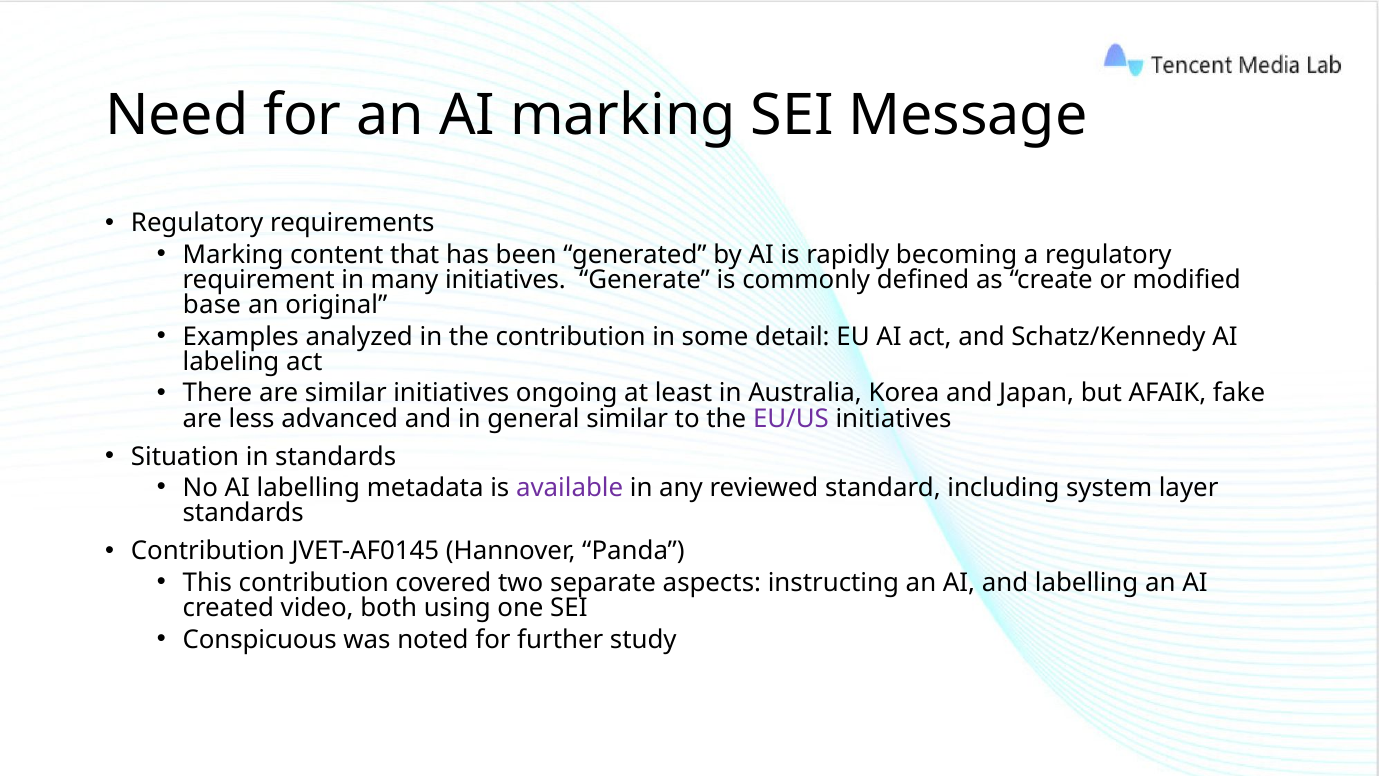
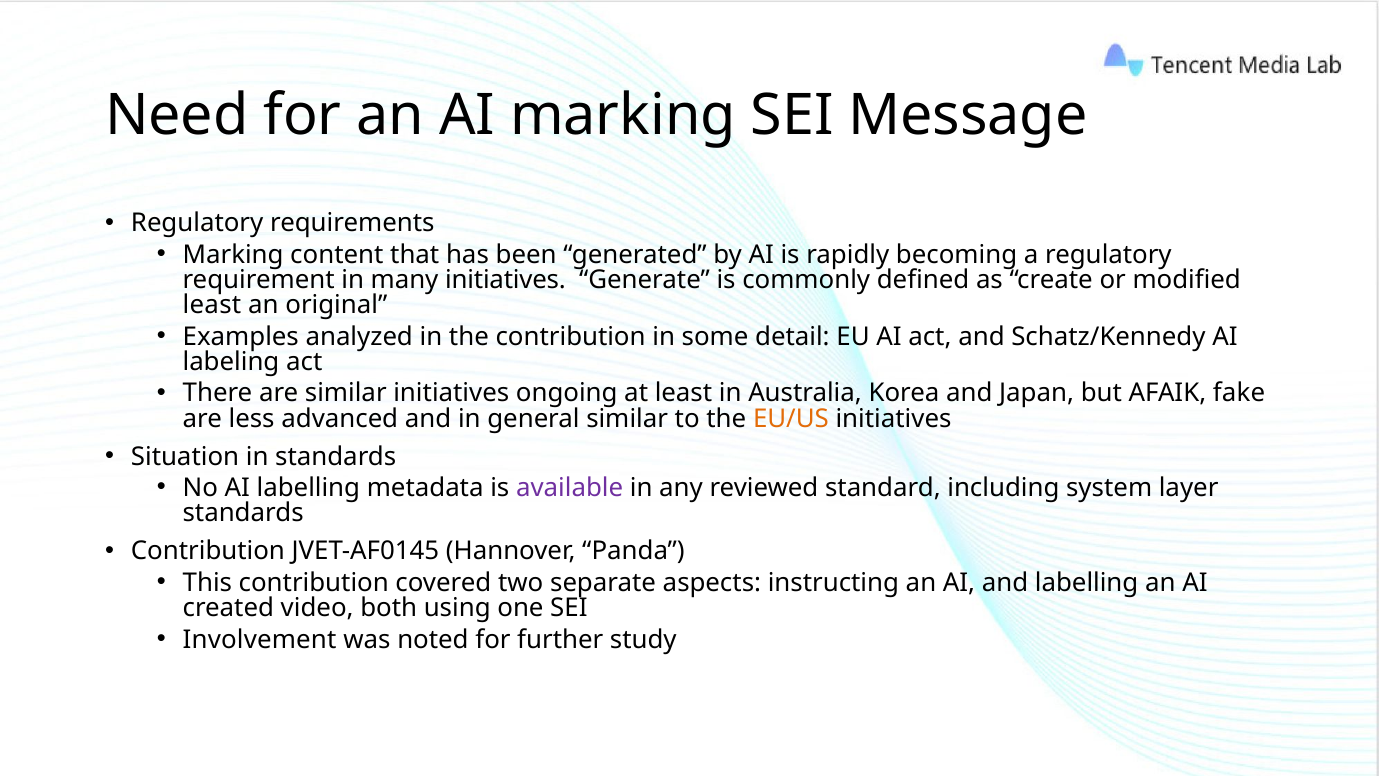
base at (212, 305): base -> least
EU/US colour: purple -> orange
Conspicuous: Conspicuous -> Involvement
